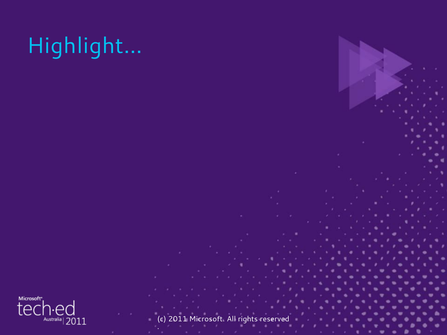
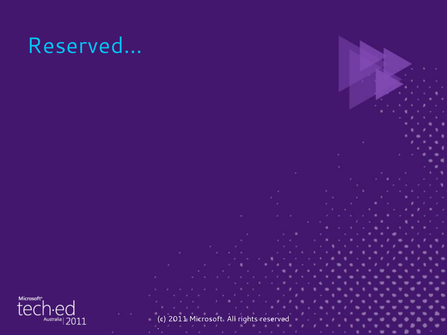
Highlight…: Highlight… -> Reserved…
